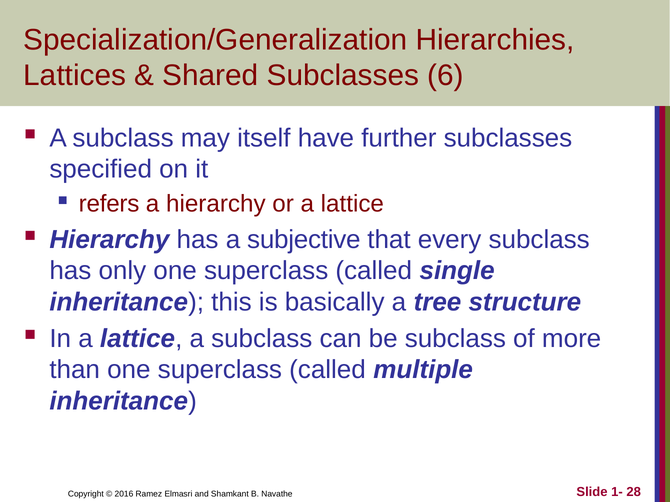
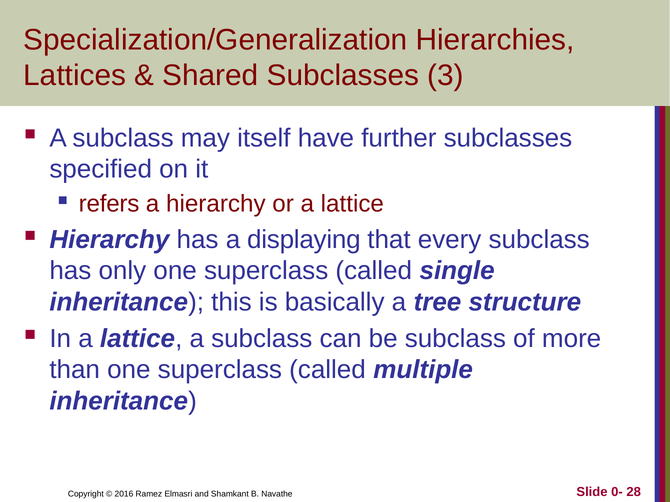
6: 6 -> 3
subjective: subjective -> displaying
1-: 1- -> 0-
